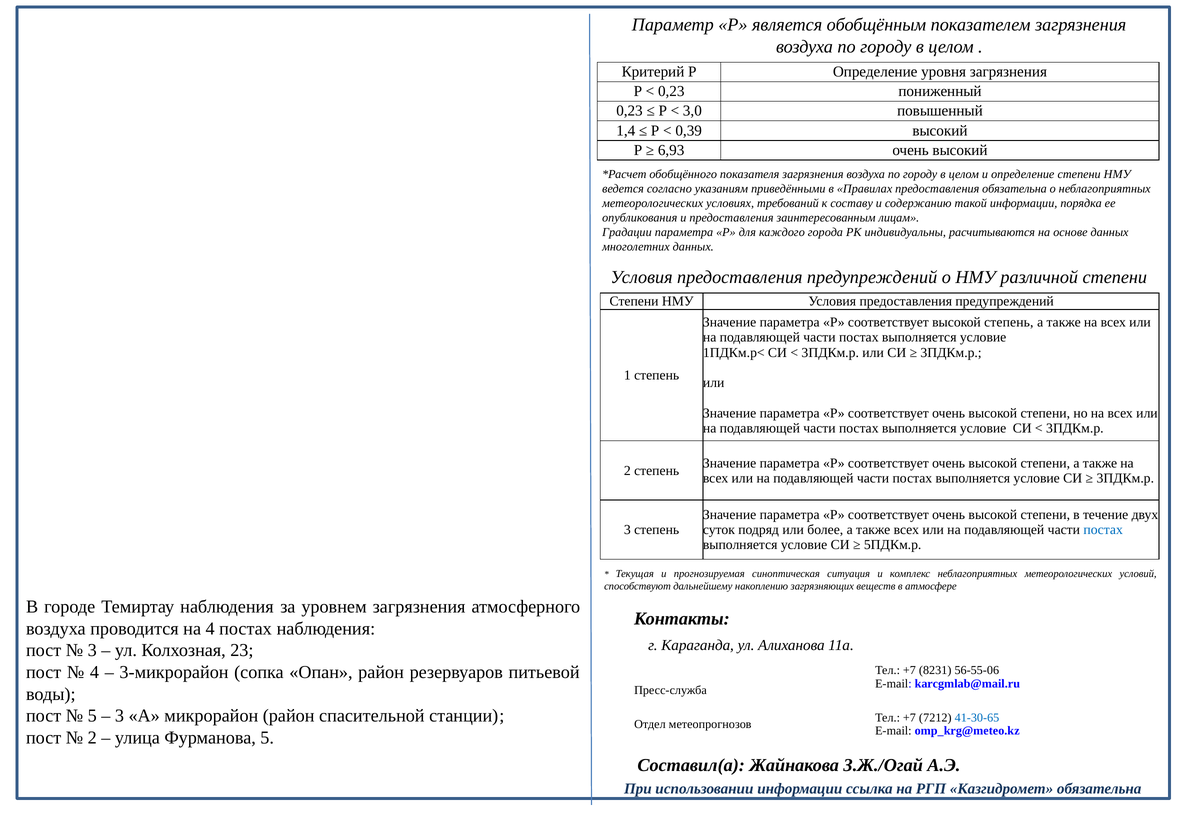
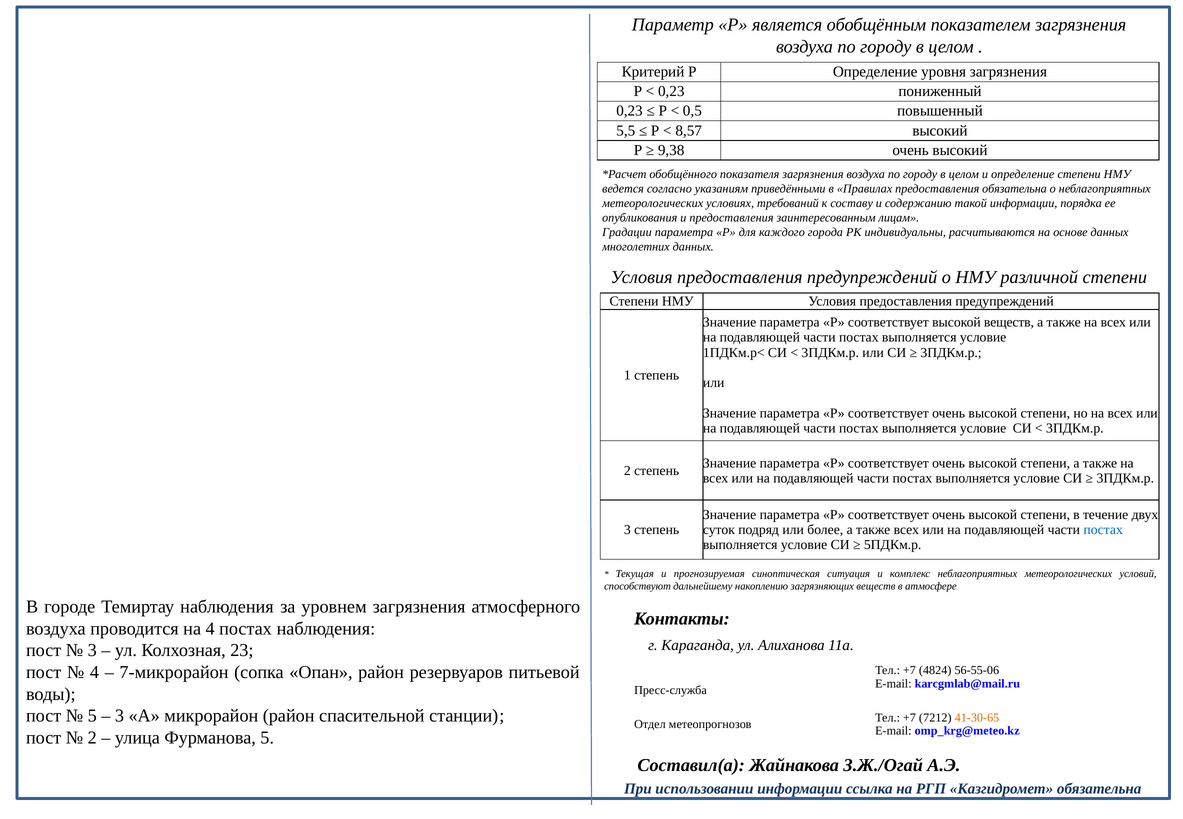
3,0: 3,0 -> 0,5
1,4: 1,4 -> 5,5
0,39: 0,39 -> 8,57
6,93: 6,93 -> 9,38
высокой степень: степень -> веществ
3-микрорайон: 3-микрорайон -> 7-микрорайон
8231: 8231 -> 4824
41-30-65 colour: blue -> orange
